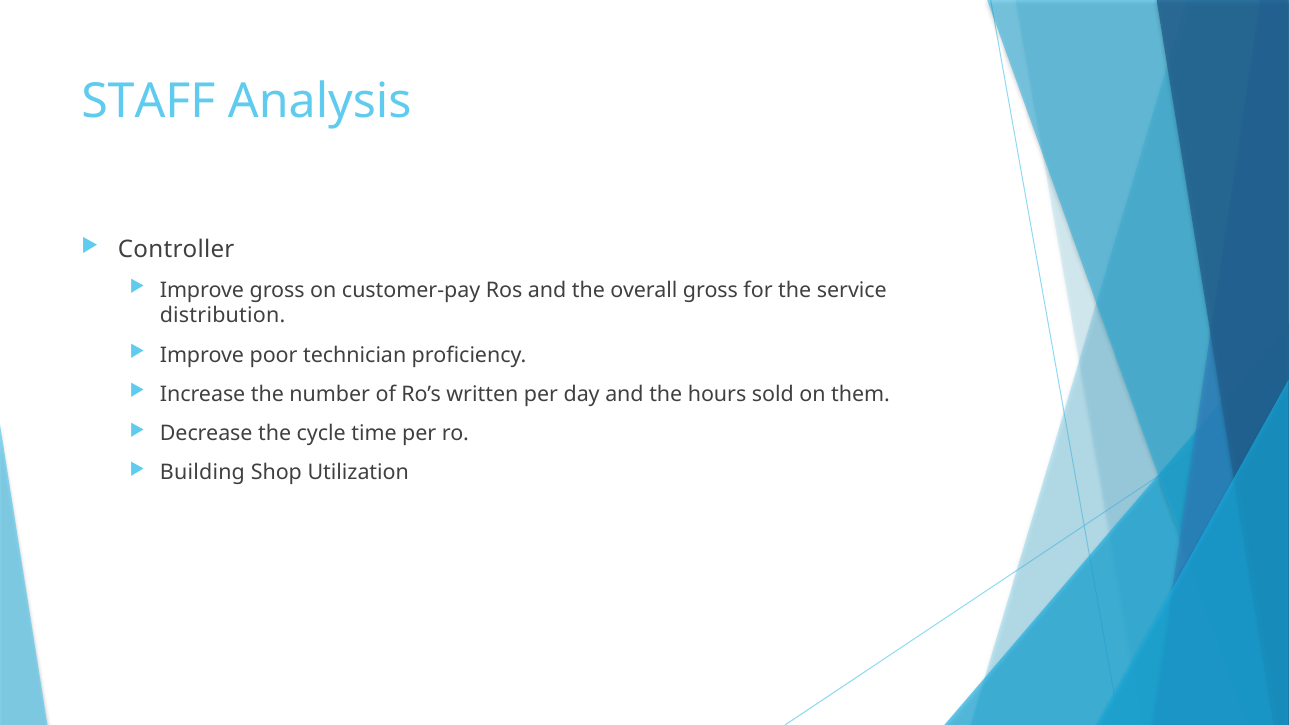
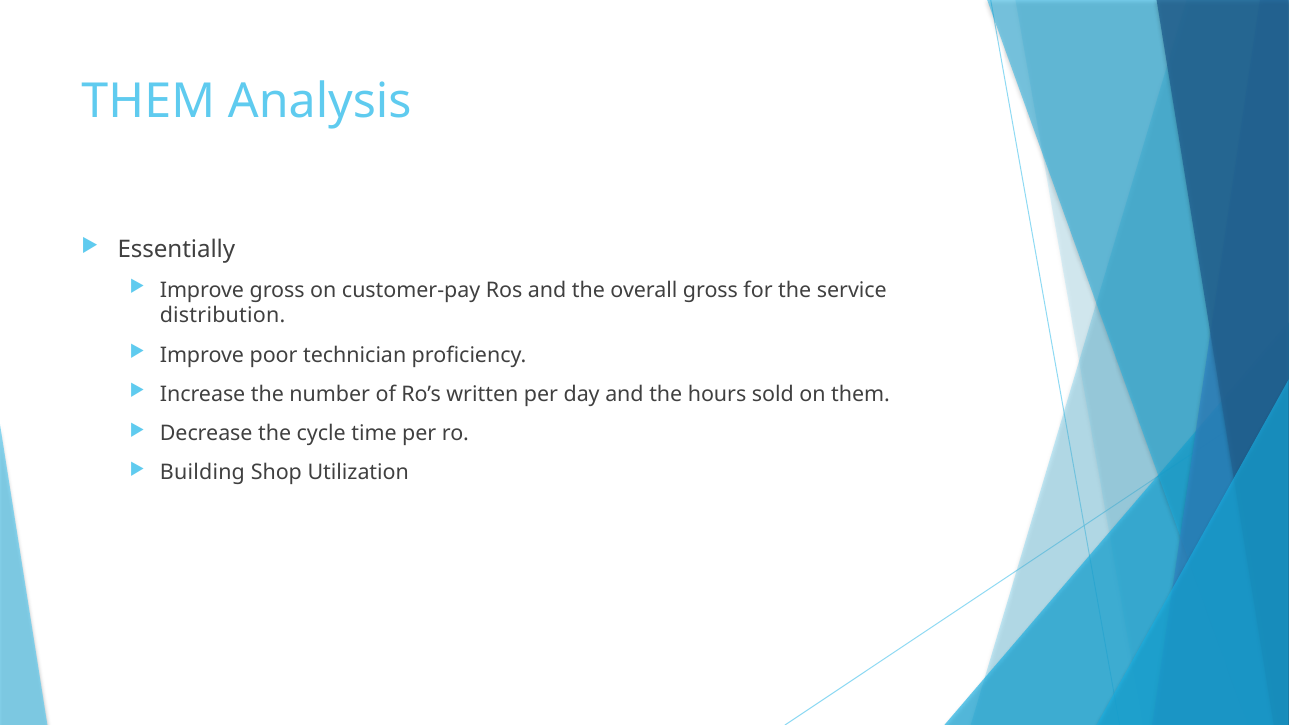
STAFF at (148, 102): STAFF -> THEM
Controller: Controller -> Essentially
